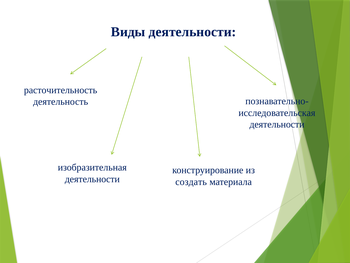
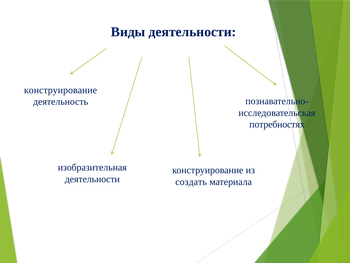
расточительность at (61, 90): расточительность -> конструирование
деятельности at (277, 124): деятельности -> потребностях
